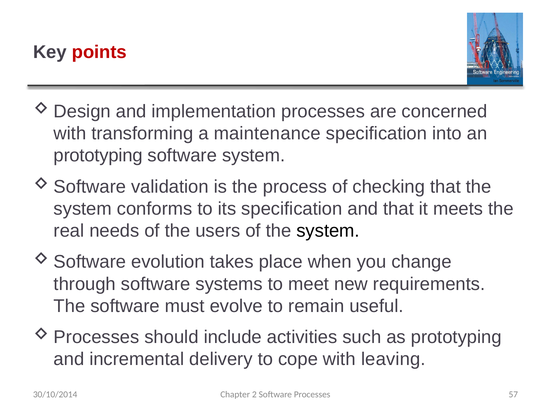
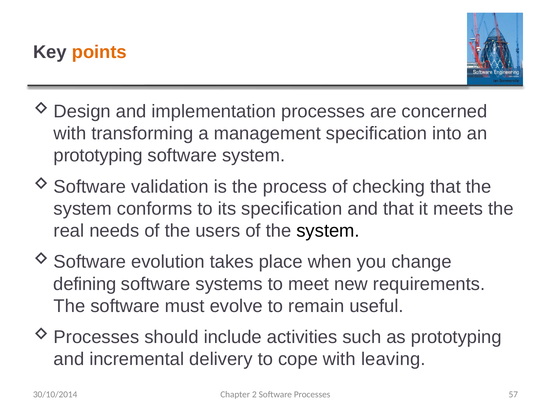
points colour: red -> orange
maintenance: maintenance -> management
through: through -> defining
